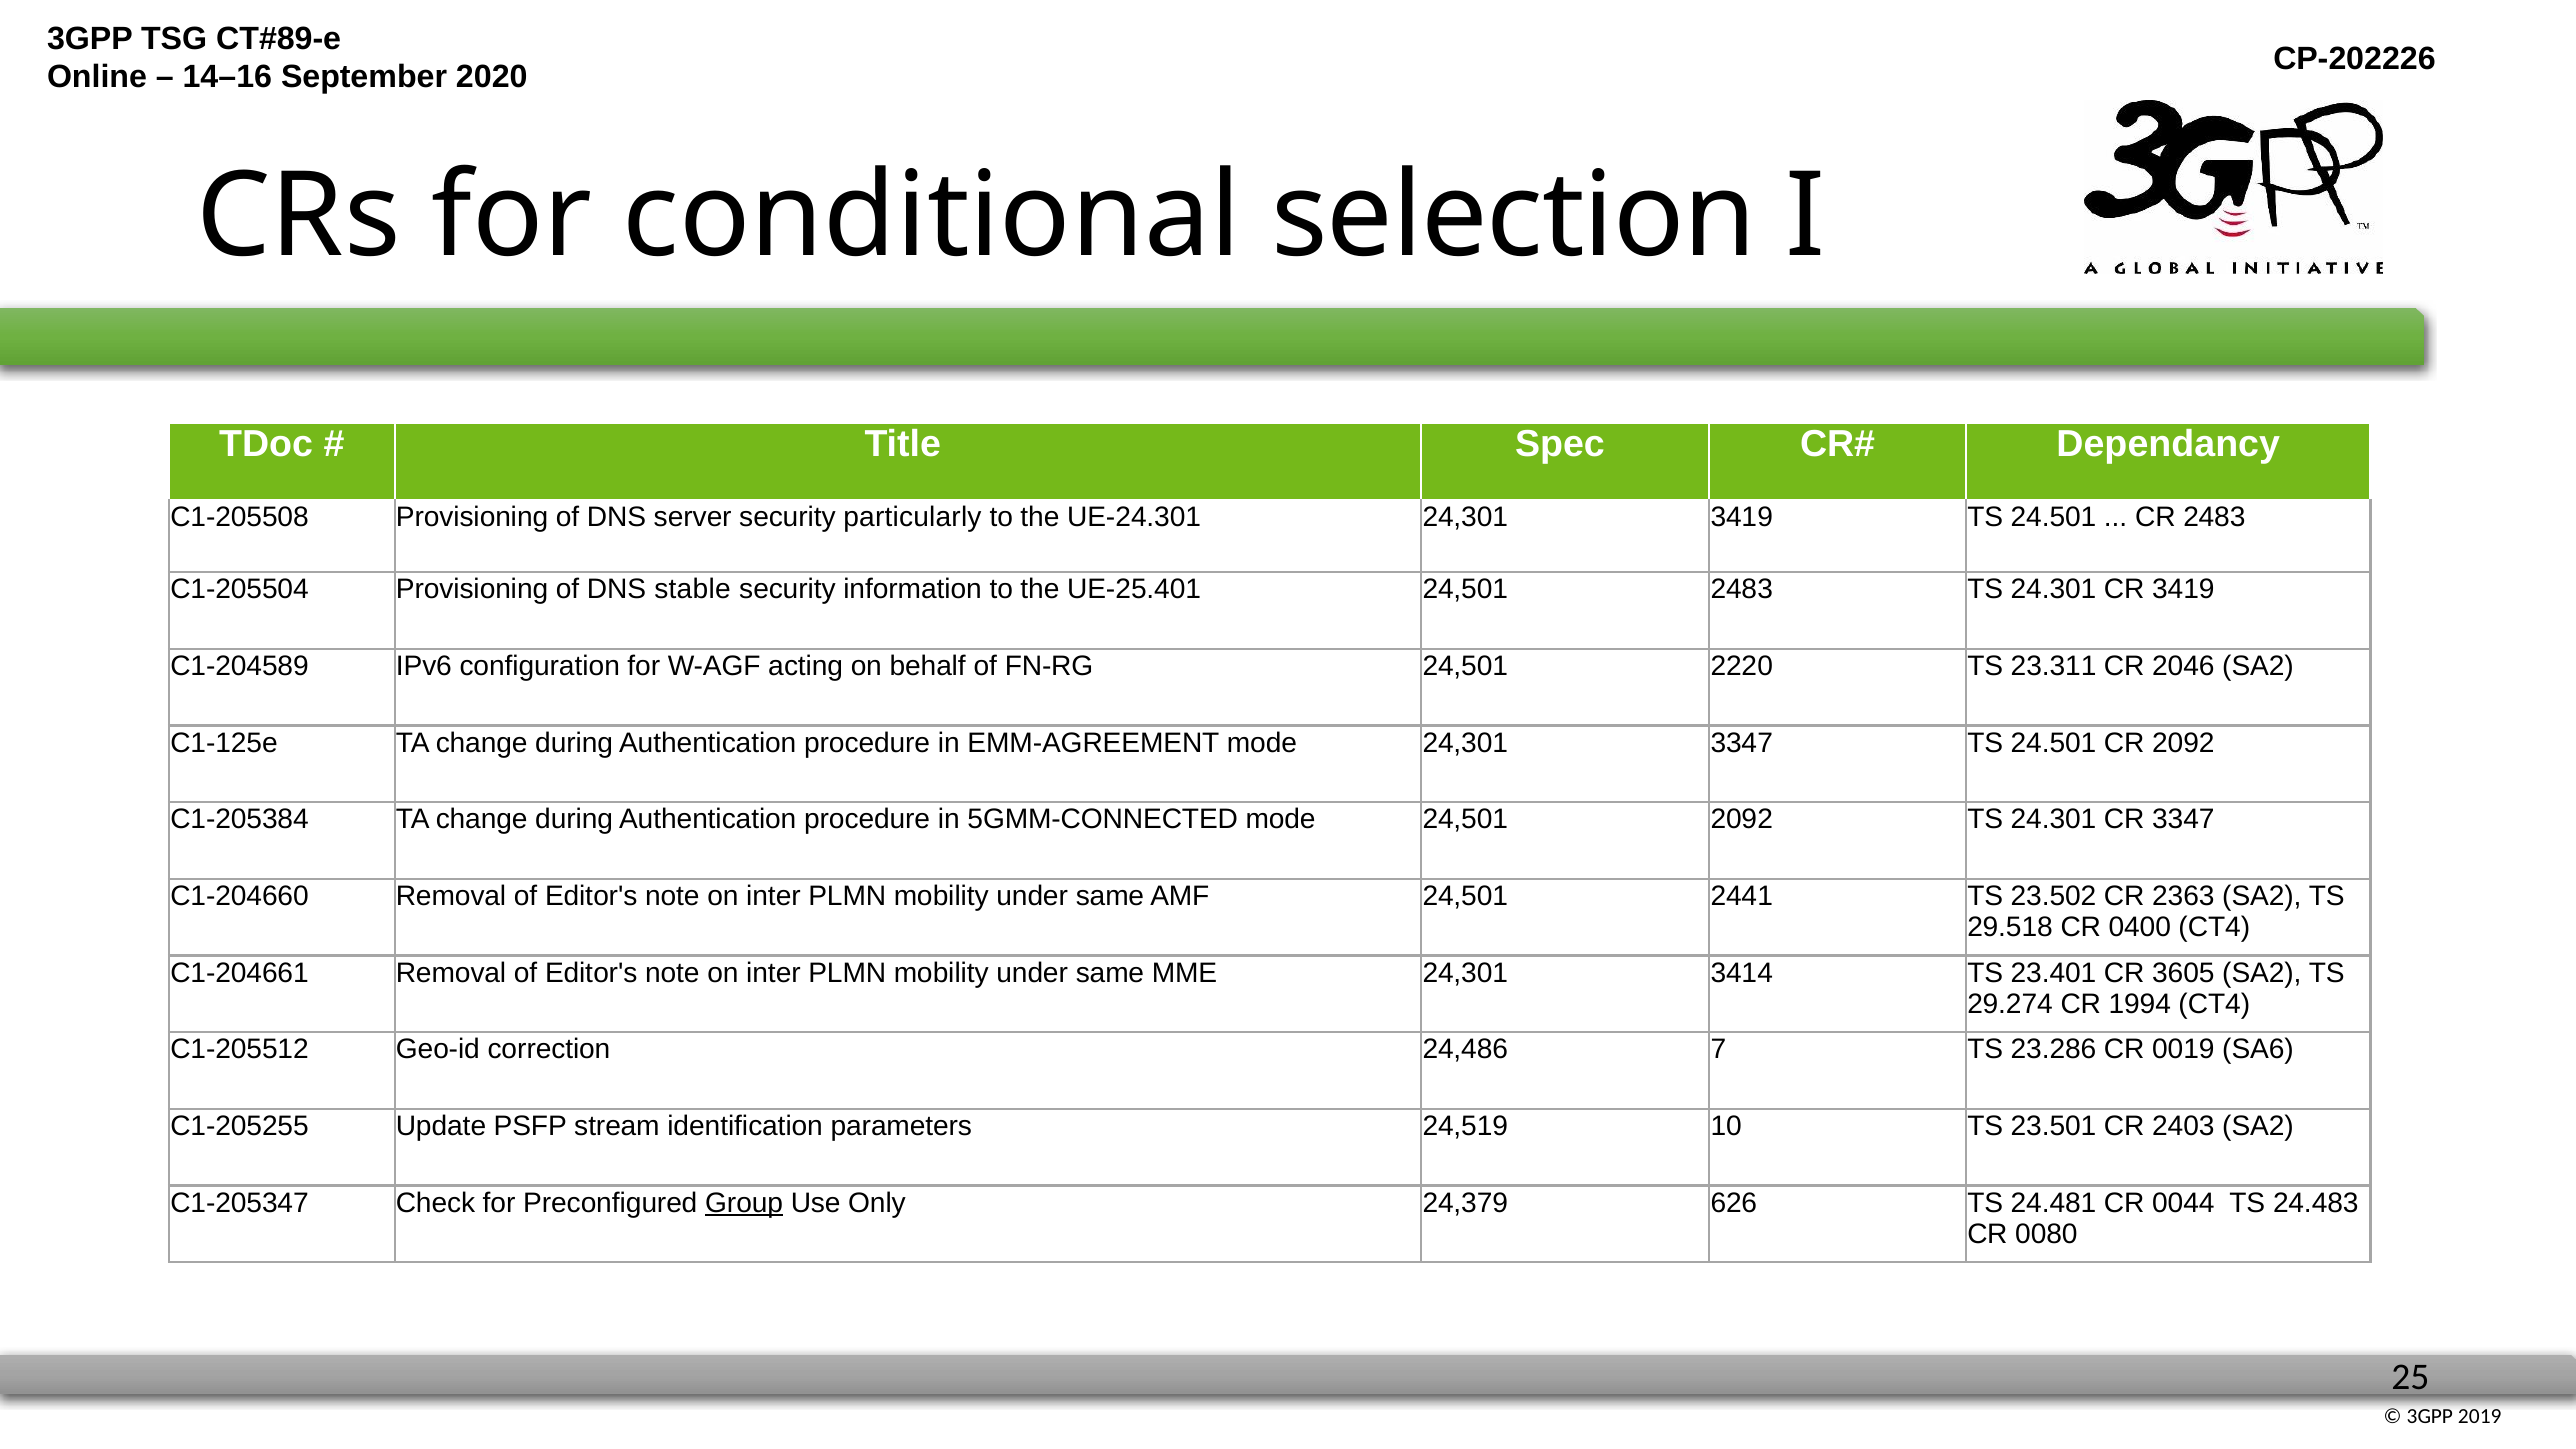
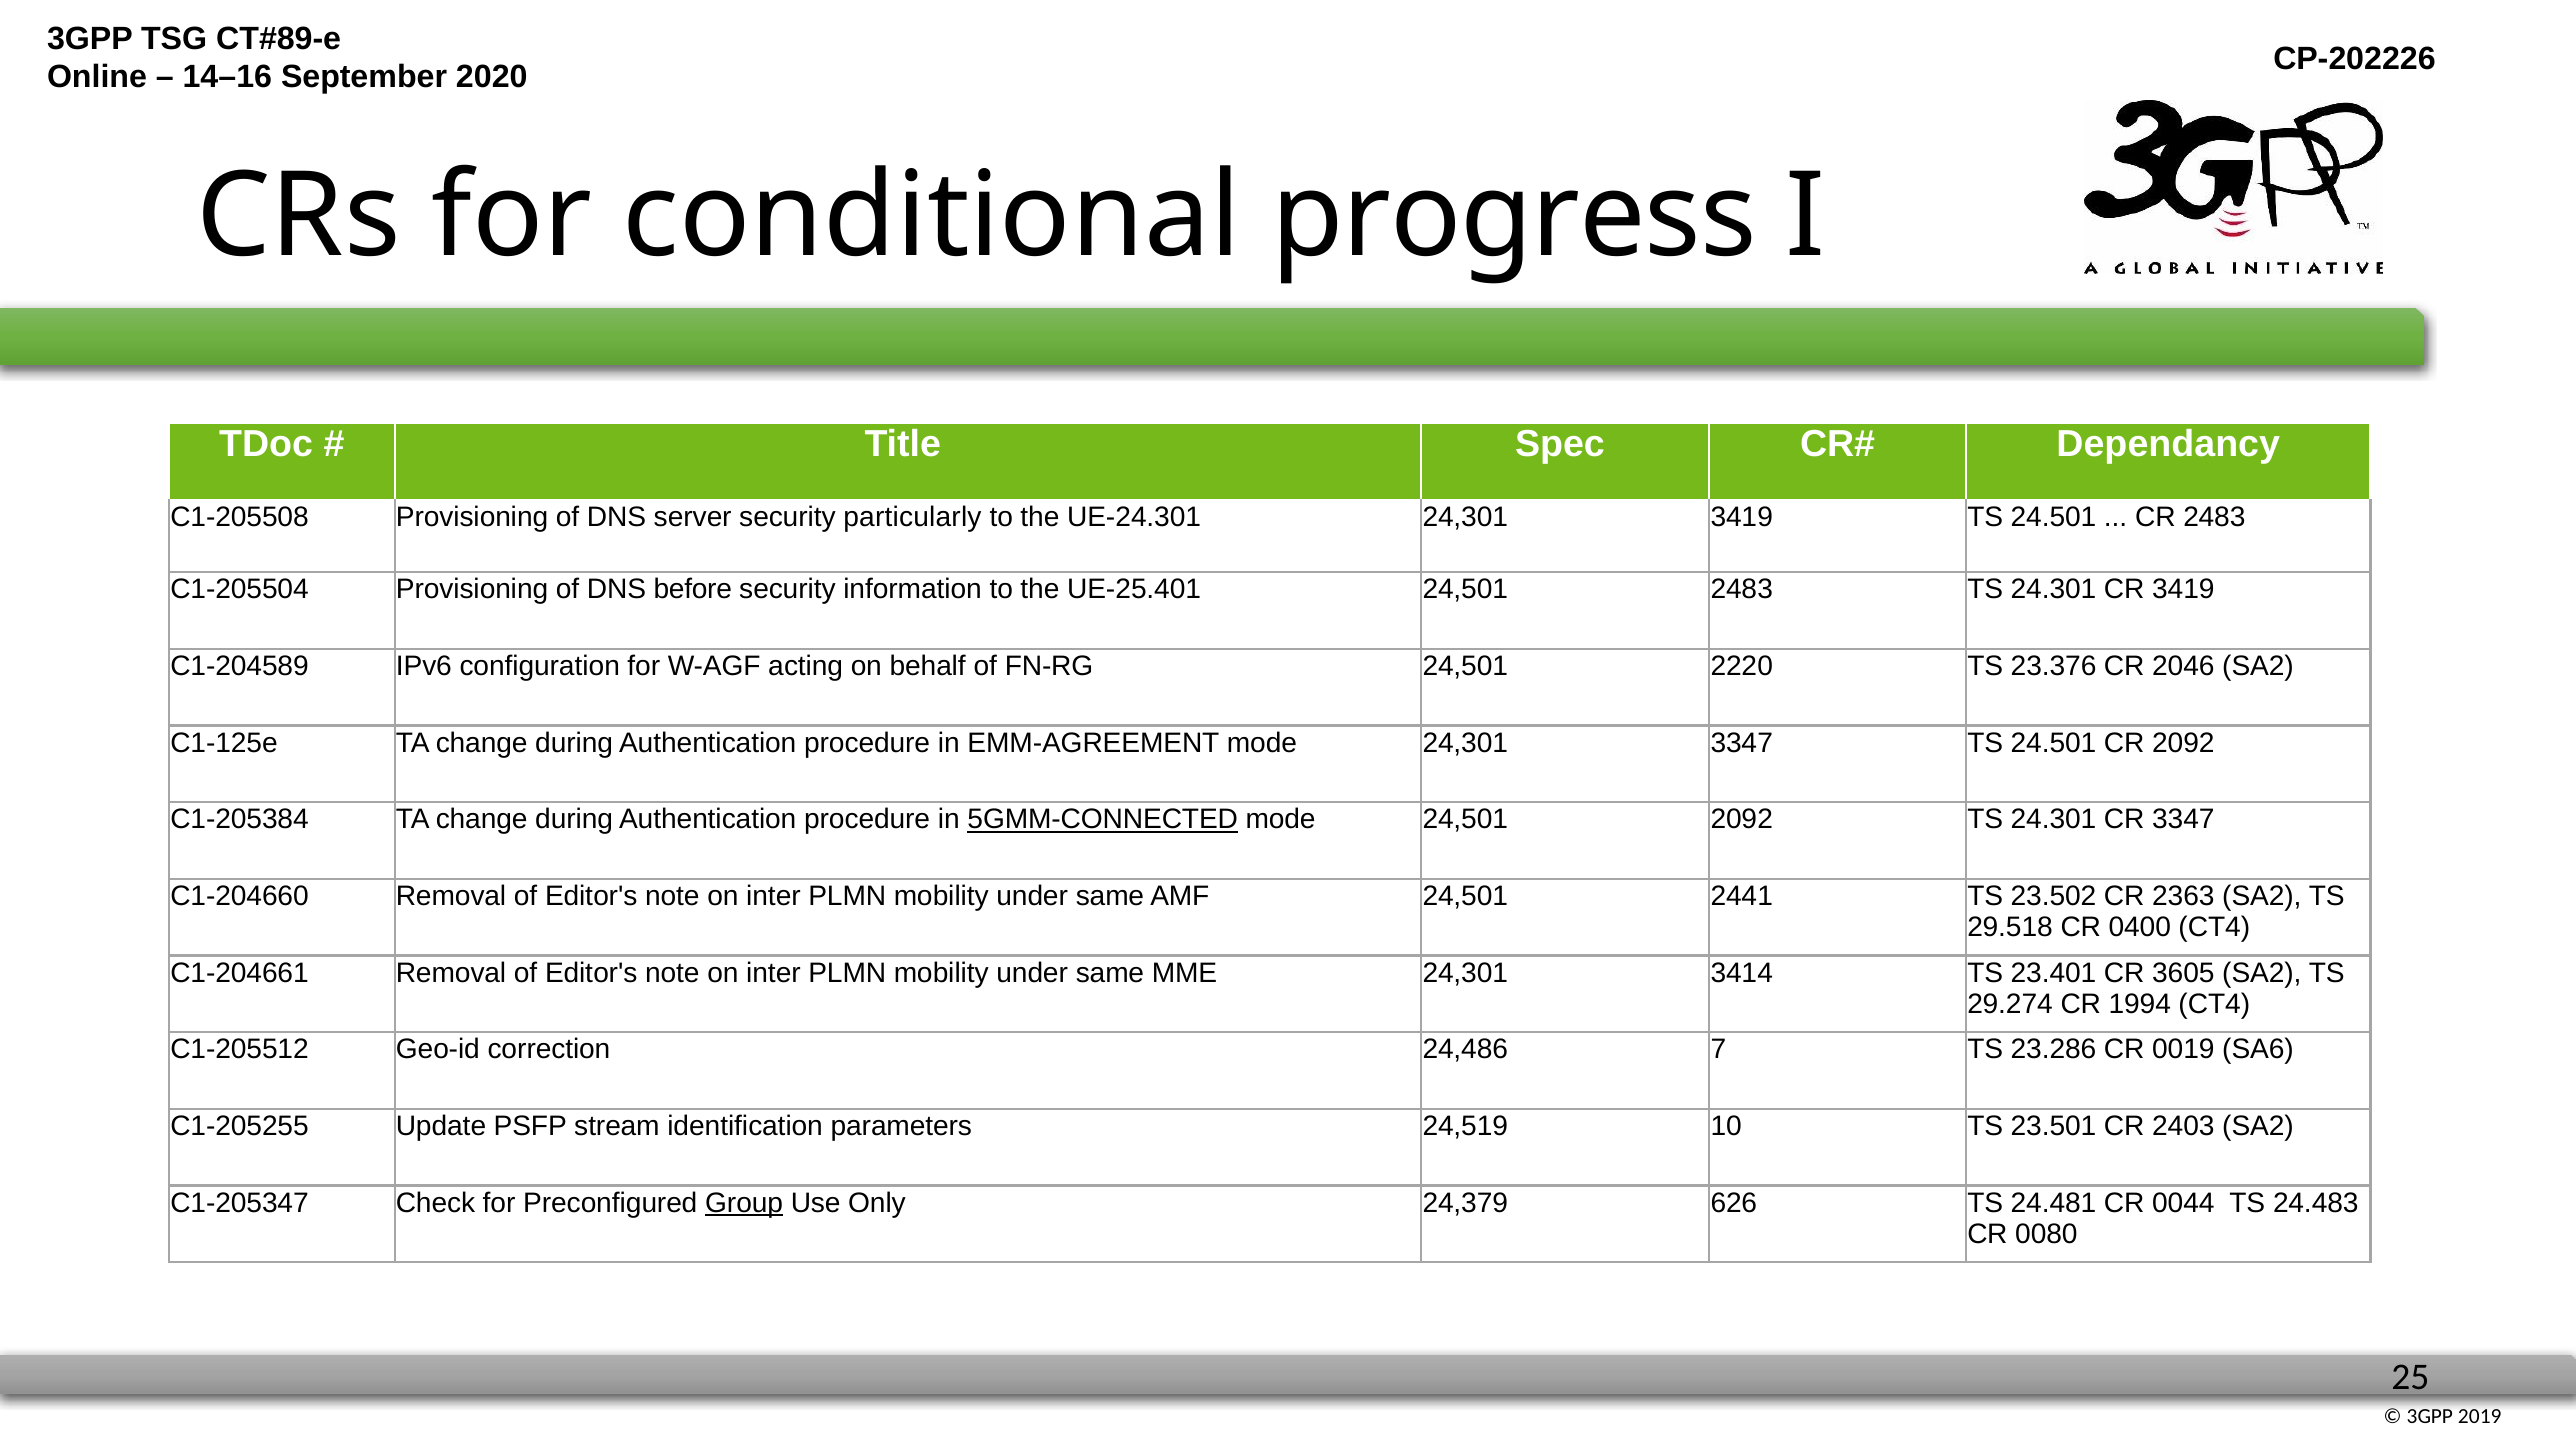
selection: selection -> progress
stable: stable -> before
23.311: 23.311 -> 23.376
5GMM-CONNECTED underline: none -> present
